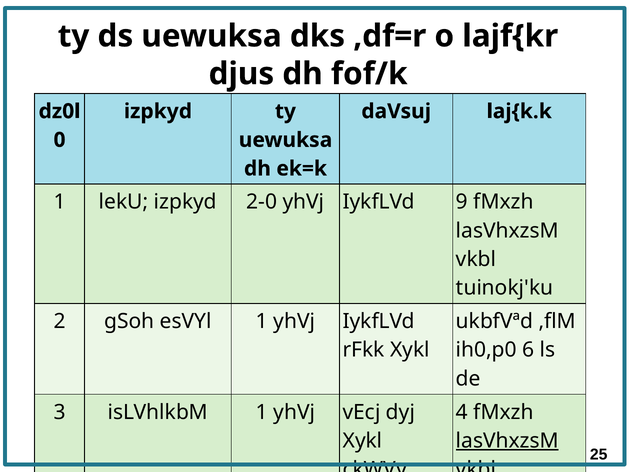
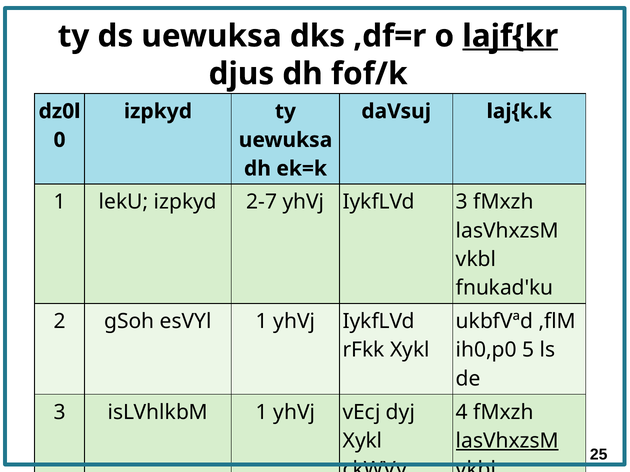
lajf{kr underline: none -> present
2-0: 2-0 -> 2-7
IykfLVd 9: 9 -> 3
tuinokj'ku: tuinokj'ku -> fnukad'ku
6: 6 -> 5
